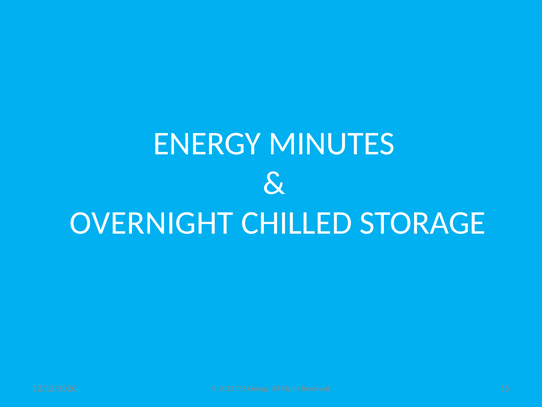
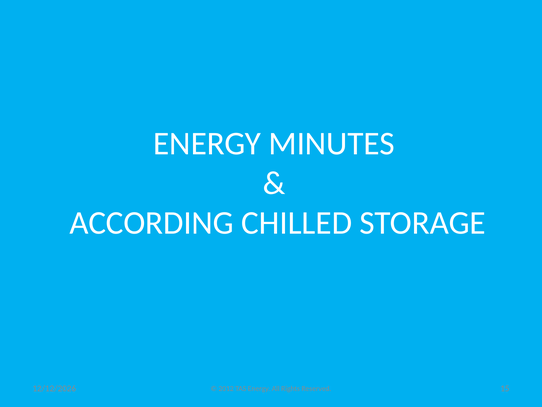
OVERNIGHT: OVERNIGHT -> ACCORDING
